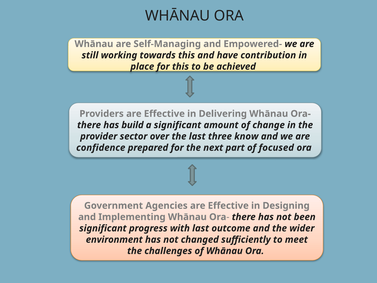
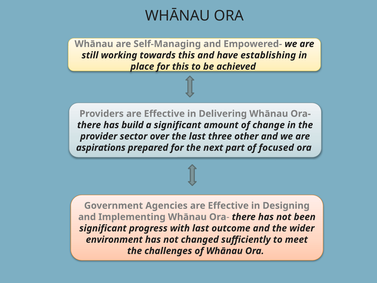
contribution: contribution -> establishing
know: know -> other
confidence: confidence -> aspirations
